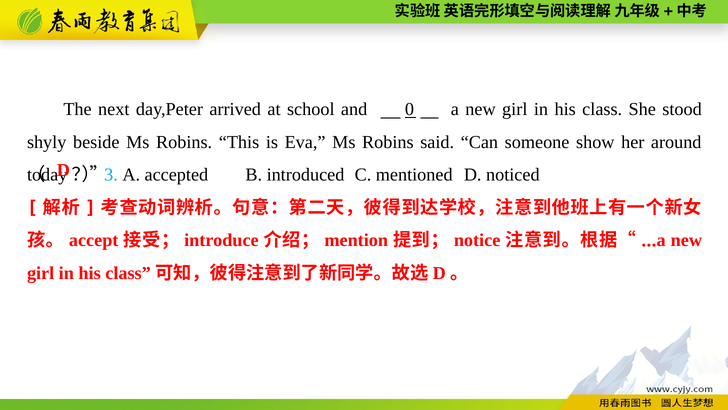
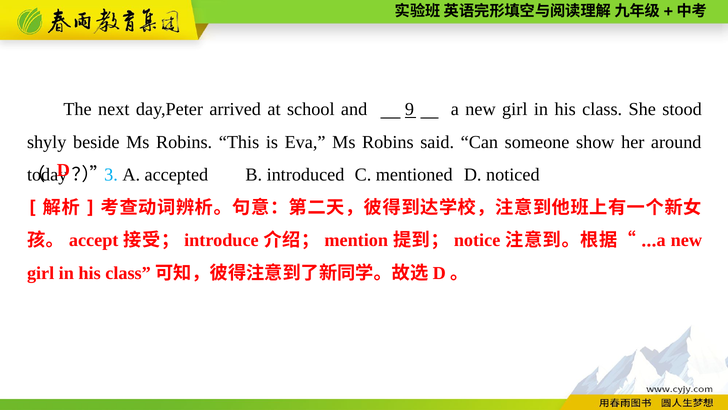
0: 0 -> 9
